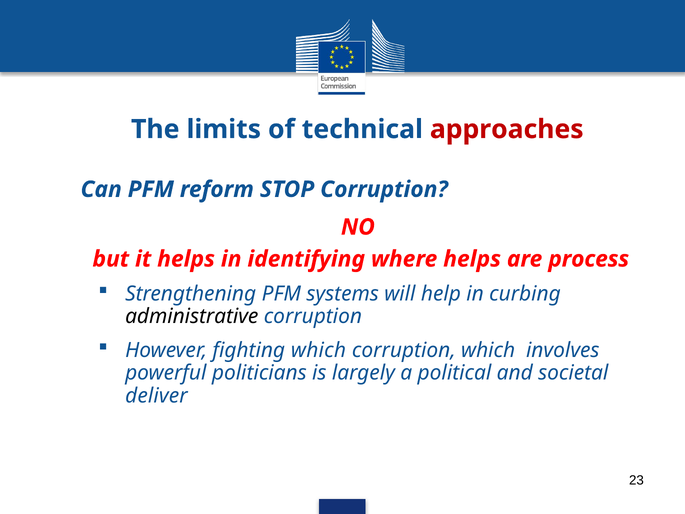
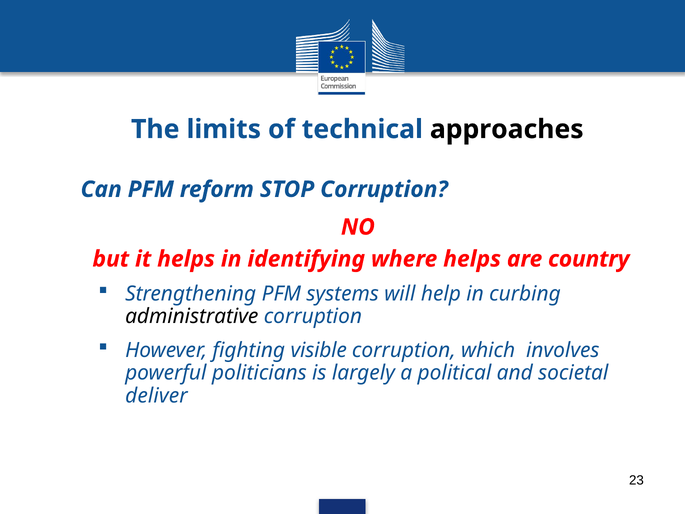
approaches colour: red -> black
process: process -> country
fighting which: which -> visible
